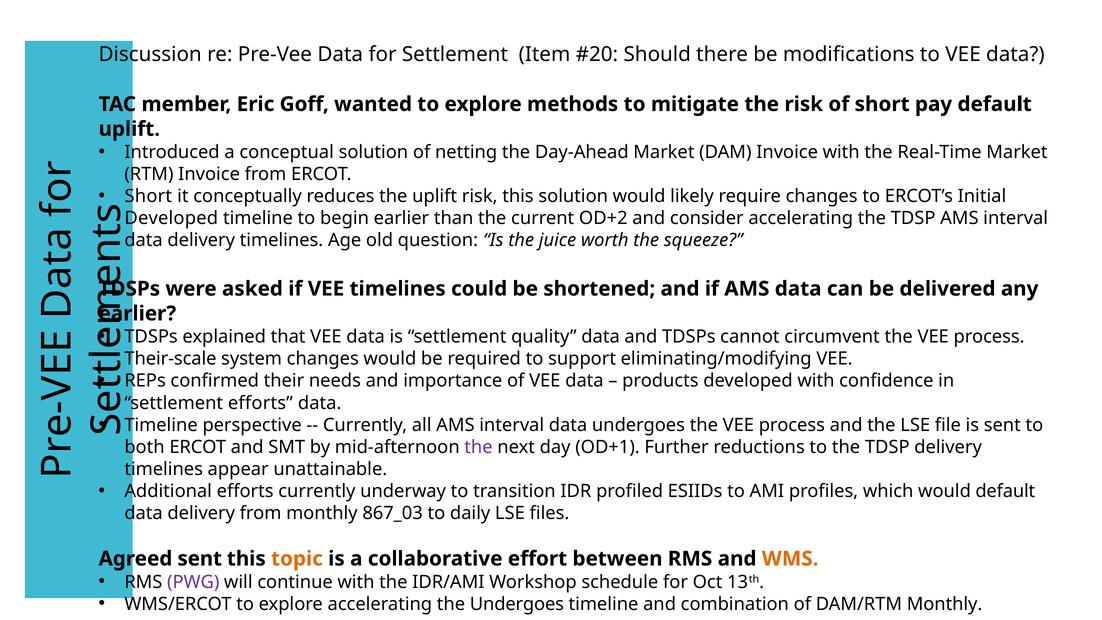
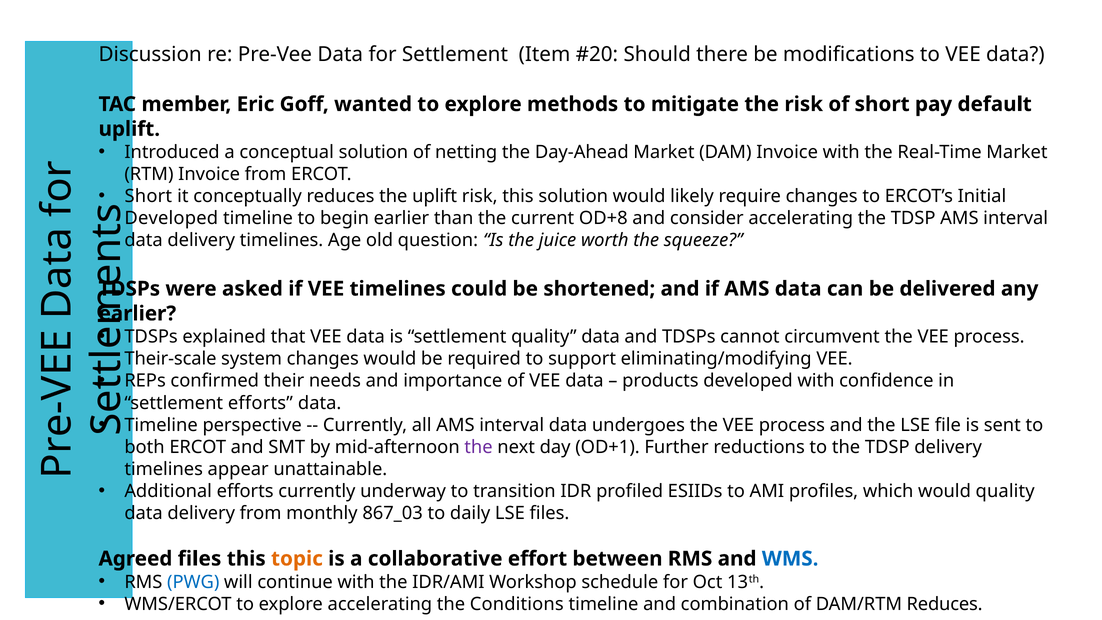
OD+2: OD+2 -> OD+8
would default: default -> quality
Agreed sent: sent -> files
WMS colour: orange -> blue
PWG colour: purple -> blue
the Undergoes: Undergoes -> Conditions
DAM/RTM Monthly: Monthly -> Reduces
